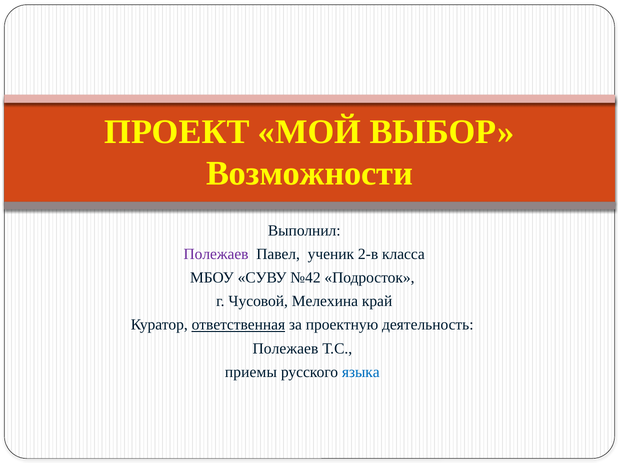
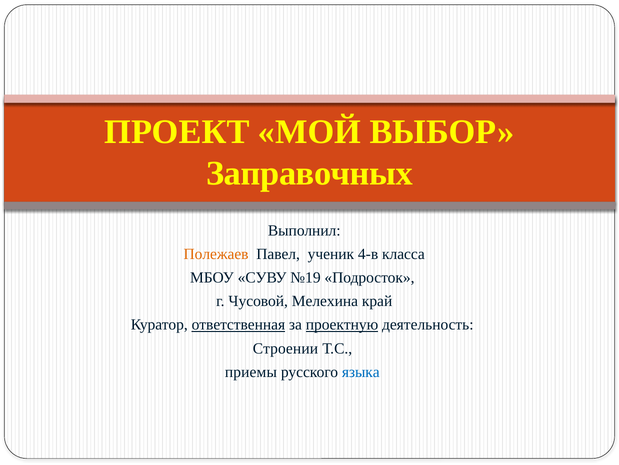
Возможности: Возможности -> Заправочных
Полежаев at (216, 254) colour: purple -> orange
2-в: 2-в -> 4-в
№42: №42 -> №19
проектную underline: none -> present
Полежаев at (285, 348): Полежаев -> Строении
